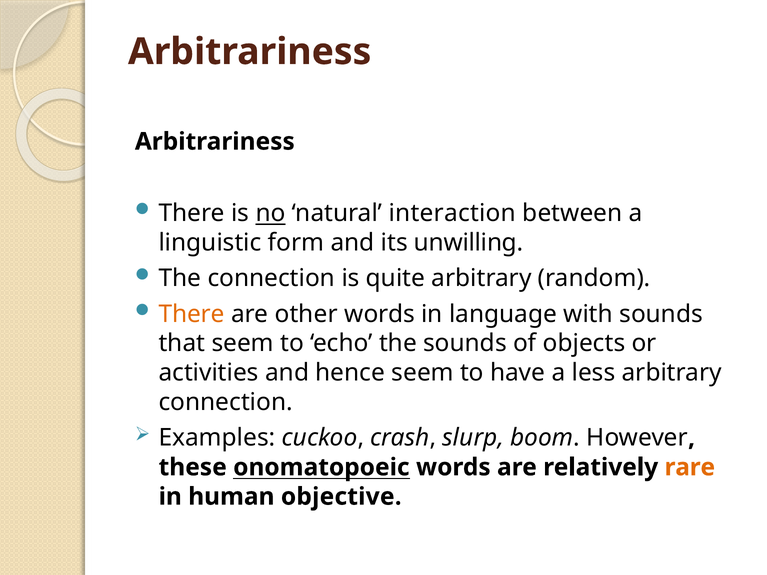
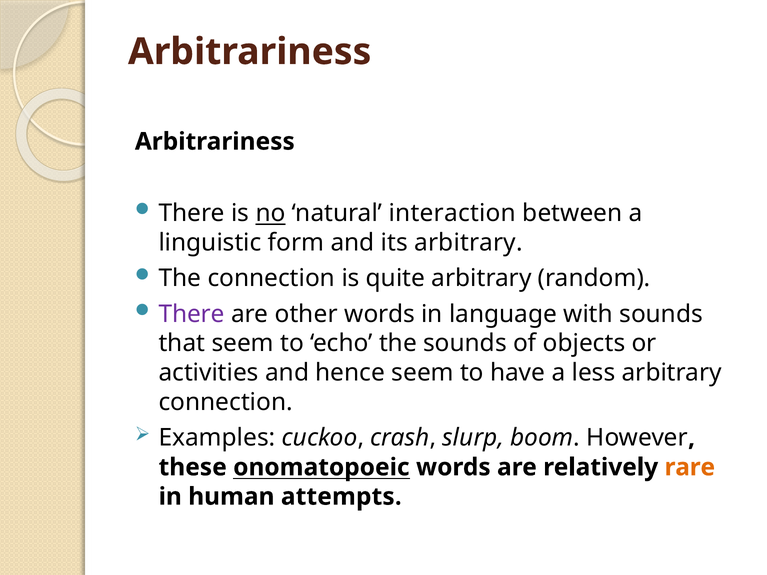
its unwilling: unwilling -> arbitrary
There at (192, 314) colour: orange -> purple
objective: objective -> attempts
